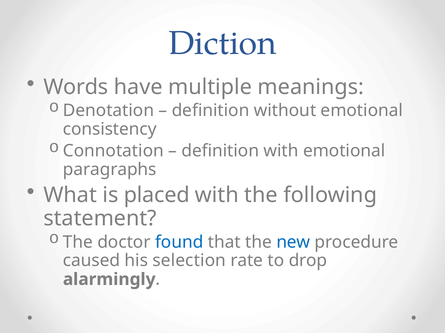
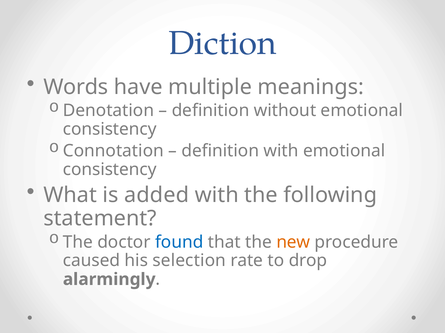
paragraphs at (110, 170): paragraphs -> consistency
placed: placed -> added
new colour: blue -> orange
